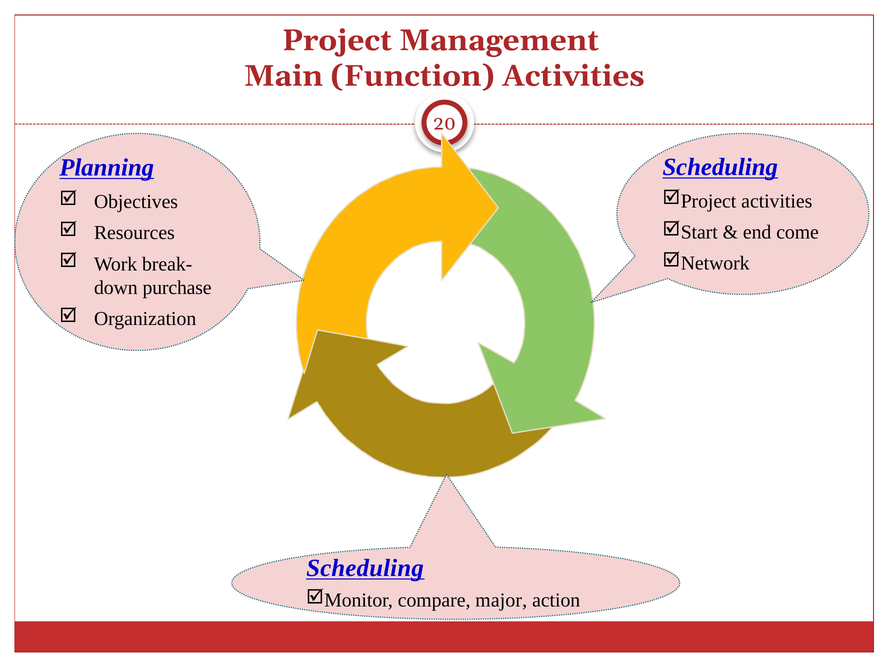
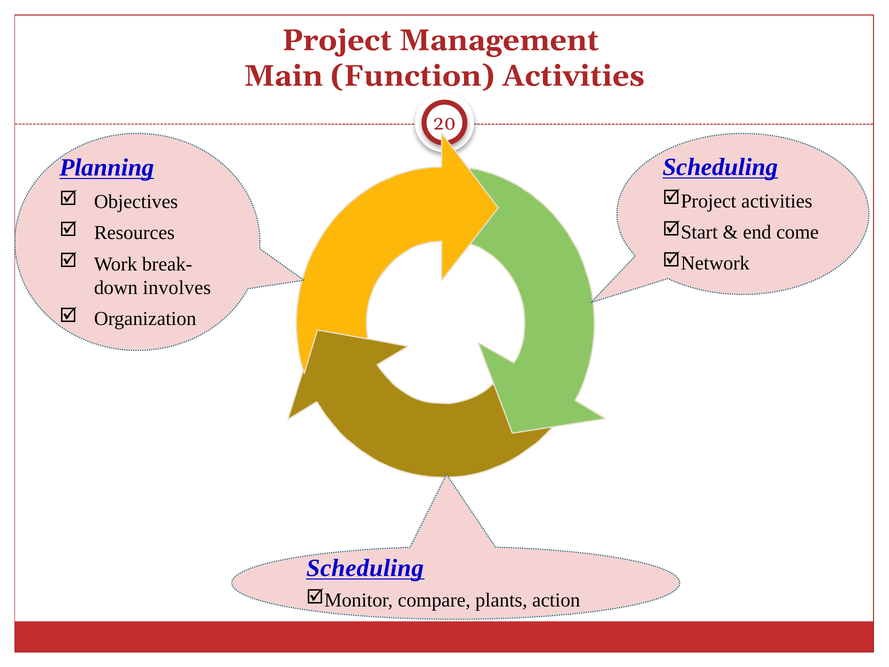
purchase: purchase -> involves
major: major -> plants
